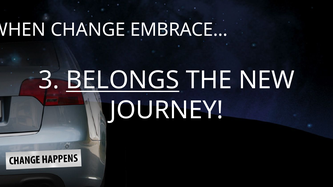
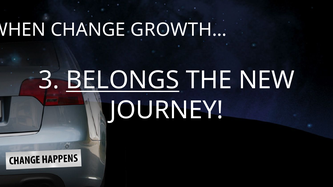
EMBRACE…: EMBRACE… -> GROWTH…
